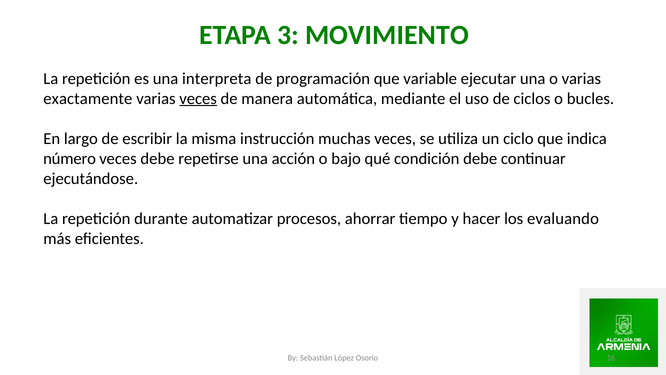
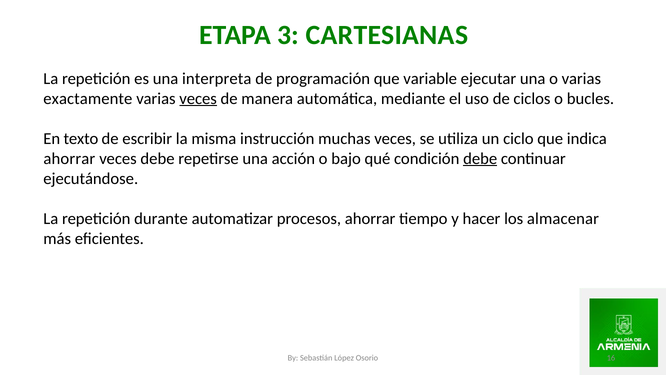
MOVIMIENTO: MOVIMIENTO -> CARTESIANAS
largo: largo -> texto
número at (70, 158): número -> ahorrar
debe at (480, 158) underline: none -> present
evaluando: evaluando -> almacenar
